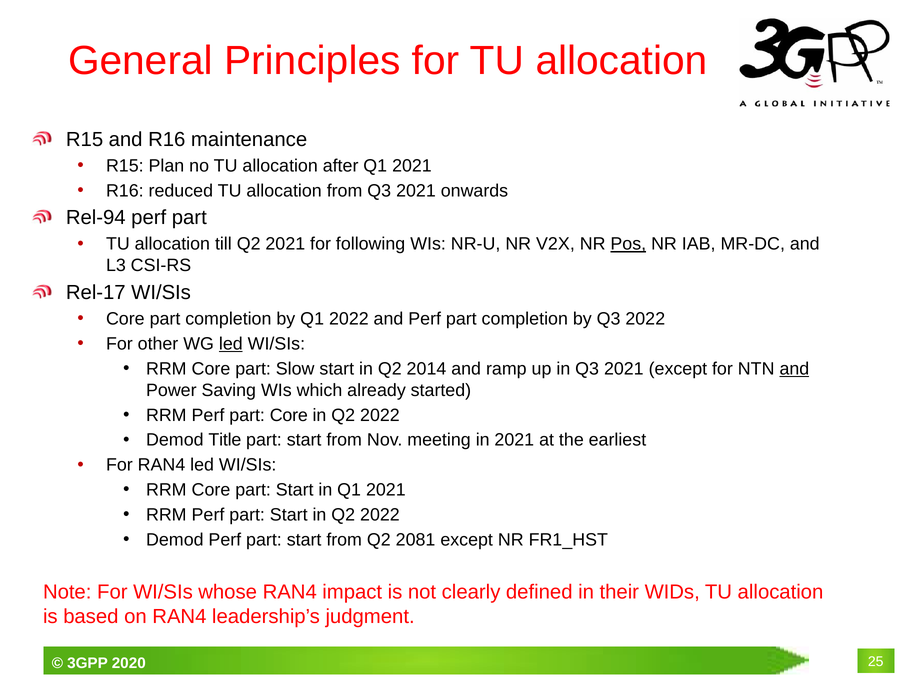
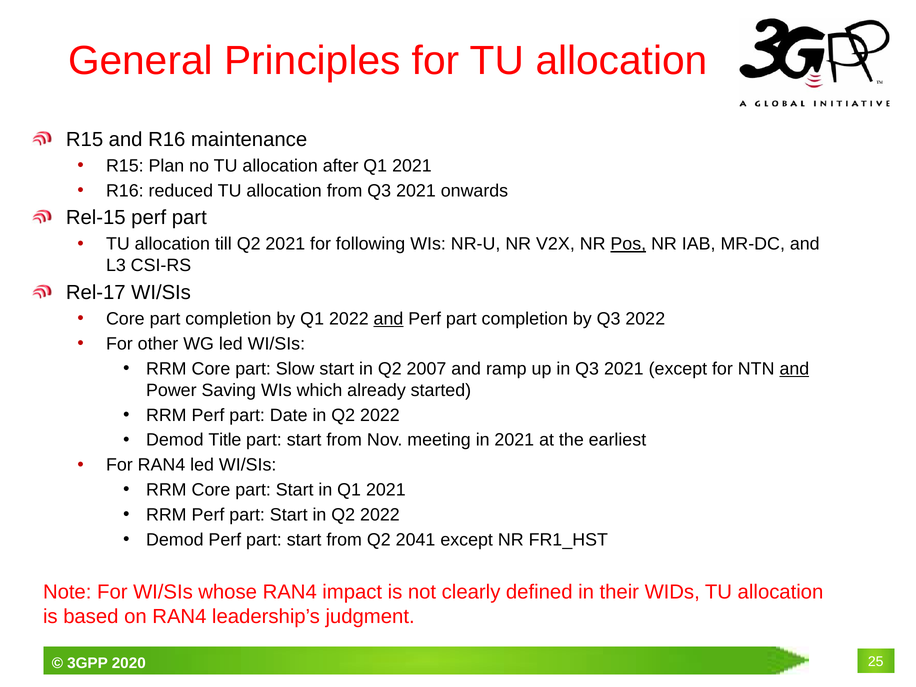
Rel-94: Rel-94 -> Rel-15
and at (388, 319) underline: none -> present
led at (231, 344) underline: present -> none
2014: 2014 -> 2007
part Core: Core -> Date
2081: 2081 -> 2041
